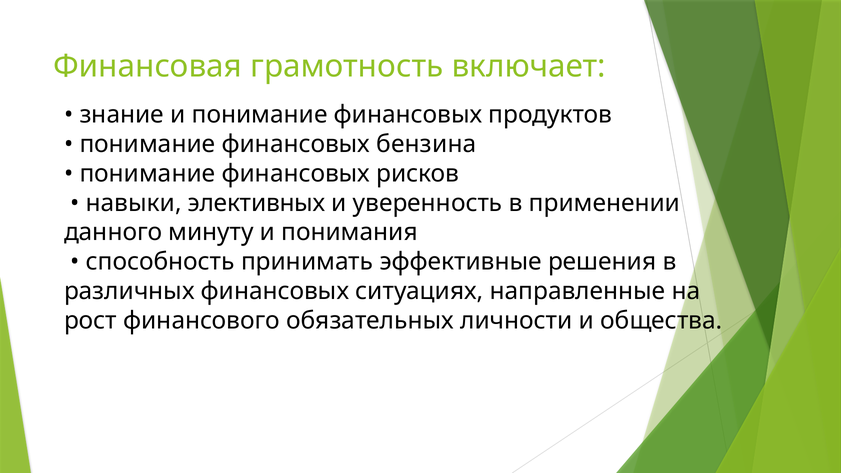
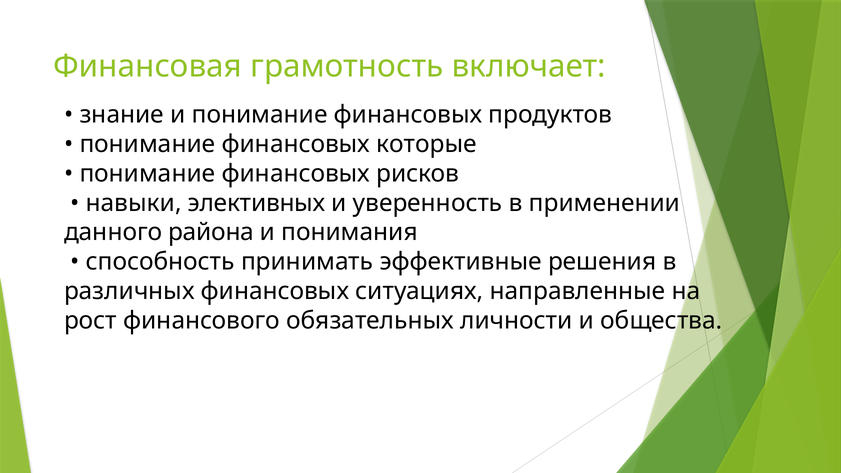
бензина: бензина -> которые
минуту: минуту -> района
